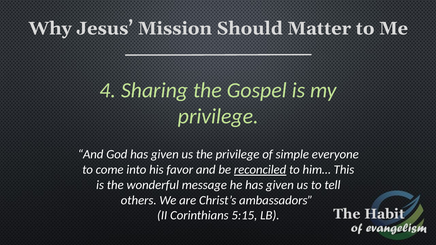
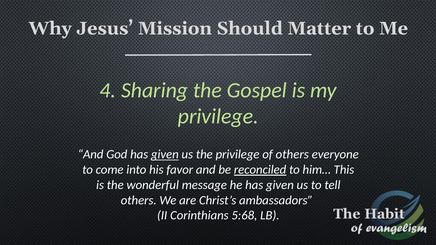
given at (165, 155) underline: none -> present
of simple: simple -> others
5:15: 5:15 -> 5:68
